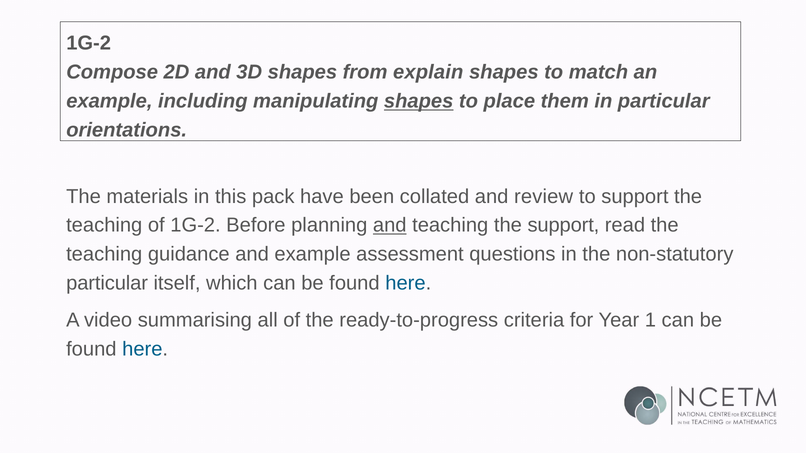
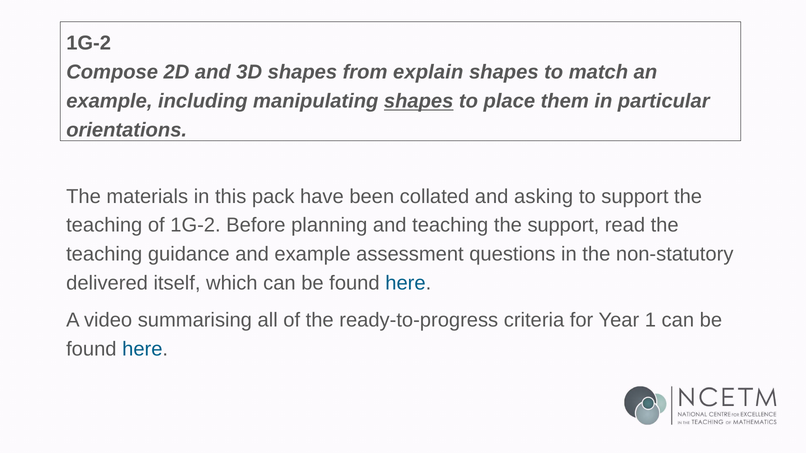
review: review -> asking
and at (390, 226) underline: present -> none
particular at (107, 284): particular -> delivered
